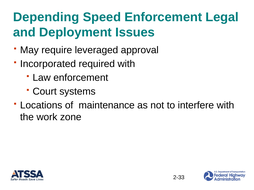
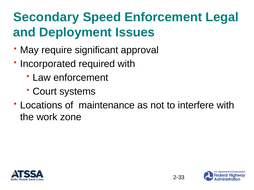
Depending: Depending -> Secondary
leveraged: leveraged -> significant
